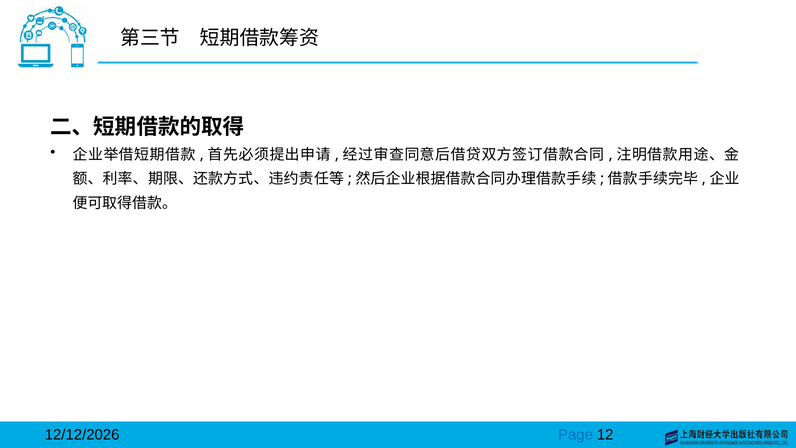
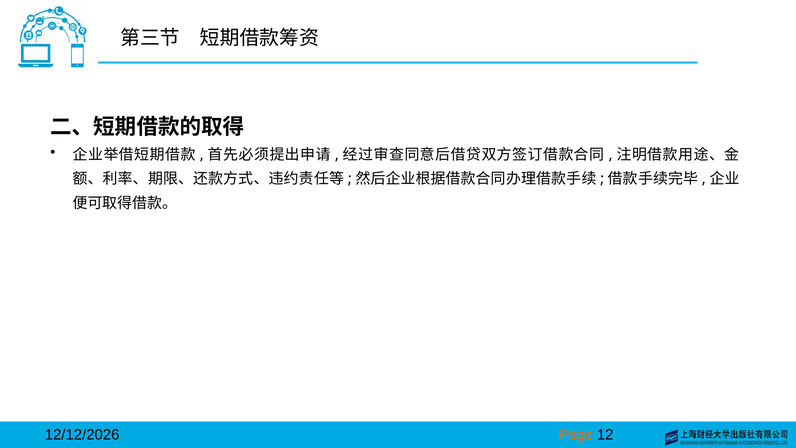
Page colour: blue -> orange
